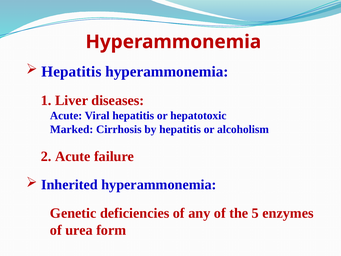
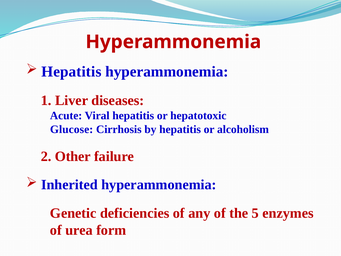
Marked: Marked -> Glucose
2 Acute: Acute -> Other
